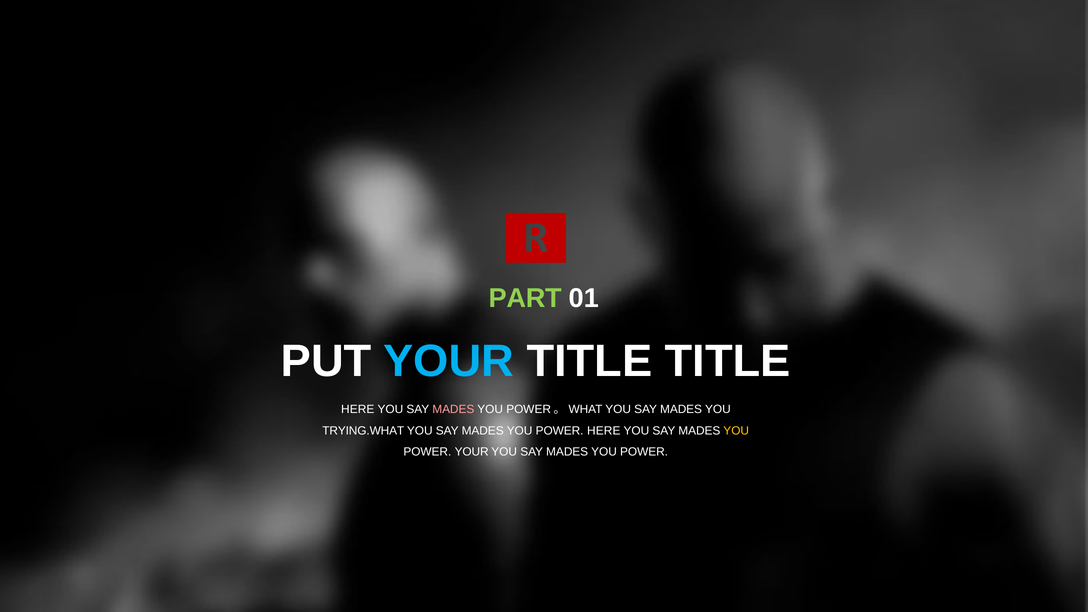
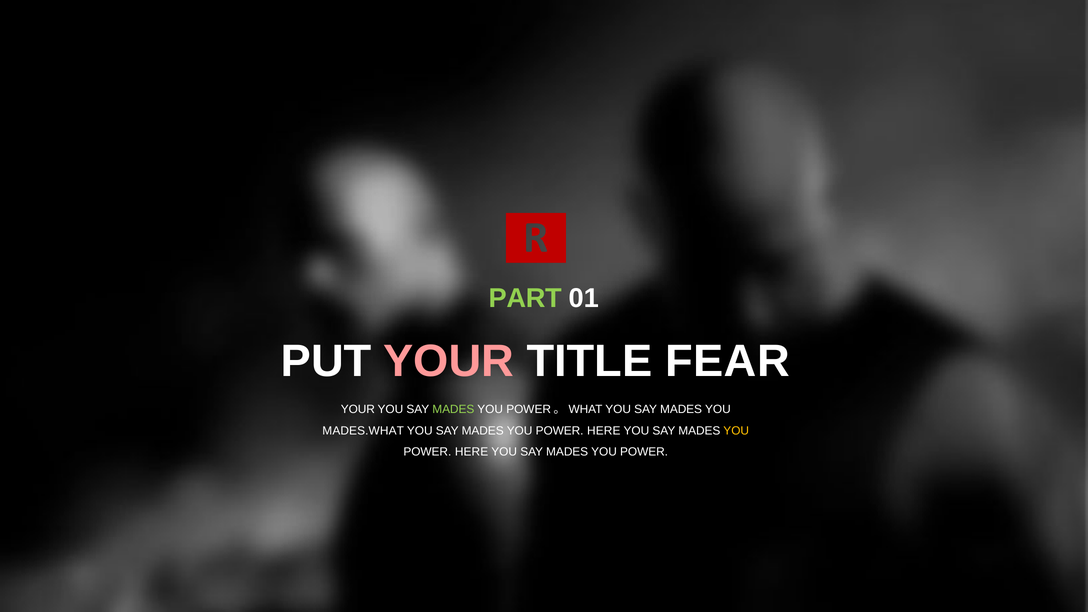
YOUR at (449, 361) colour: light blue -> pink
TITLE TITLE: TITLE -> FEAR
HERE at (358, 409): HERE -> YOUR
MADES at (453, 409) colour: pink -> light green
TRYING.WHAT: TRYING.WHAT -> MADES.WHAT
YOUR at (472, 452): YOUR -> HERE
